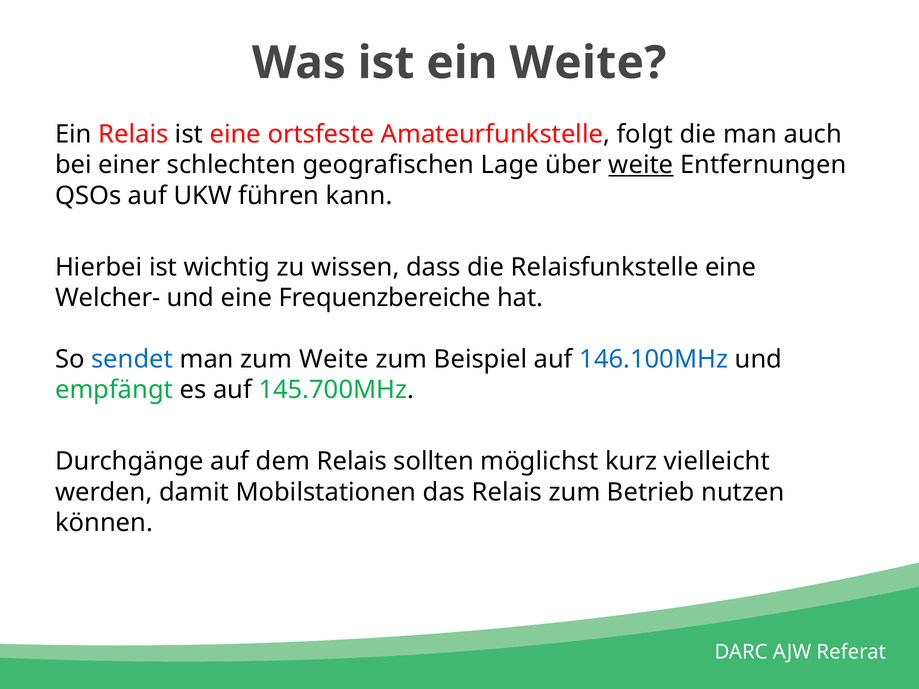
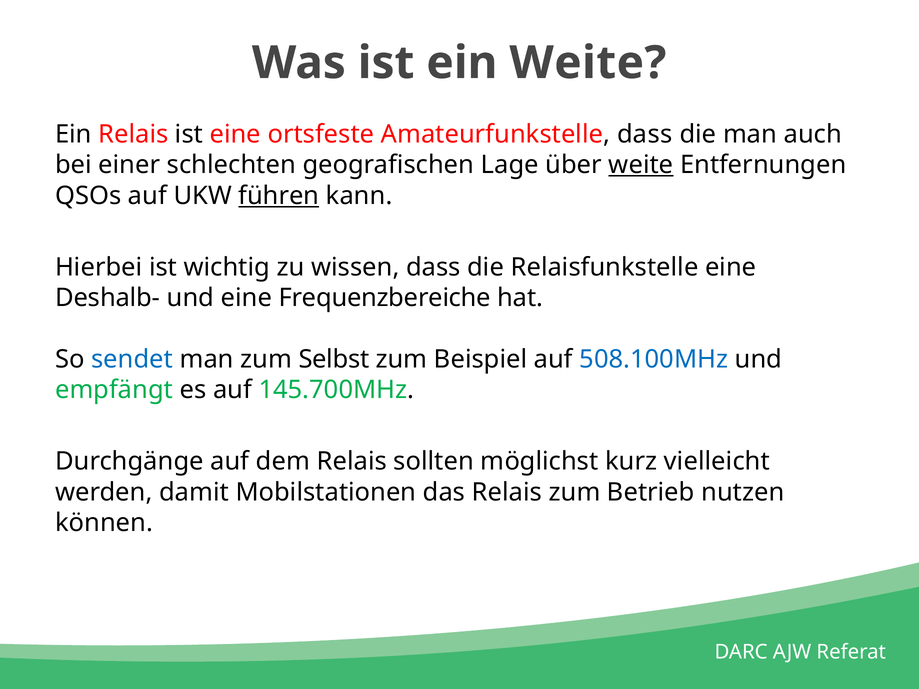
Amateurfunkstelle folgt: folgt -> dass
führen underline: none -> present
Welcher-: Welcher- -> Deshalb-
zum Weite: Weite -> Selbst
146.100MHz: 146.100MHz -> 508.100MHz
